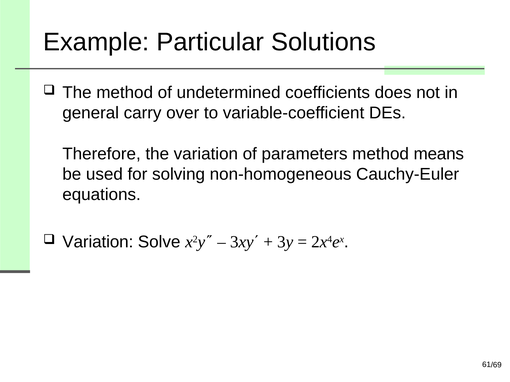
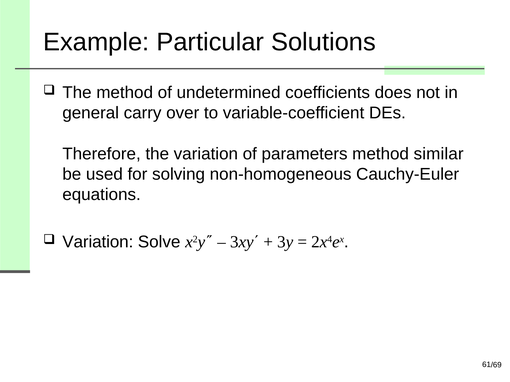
means: means -> similar
